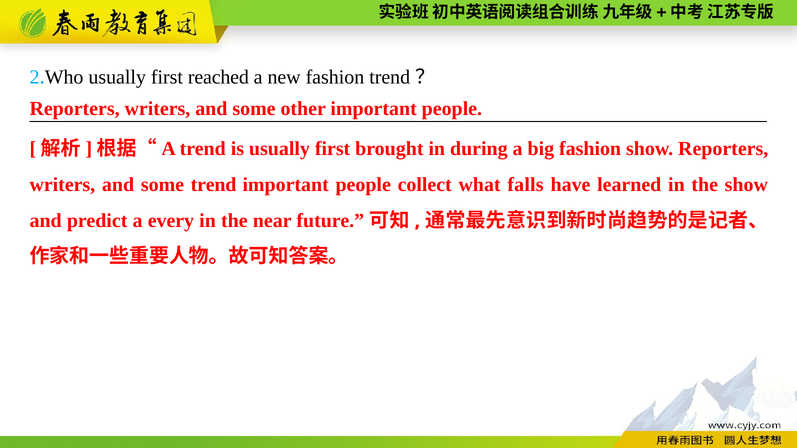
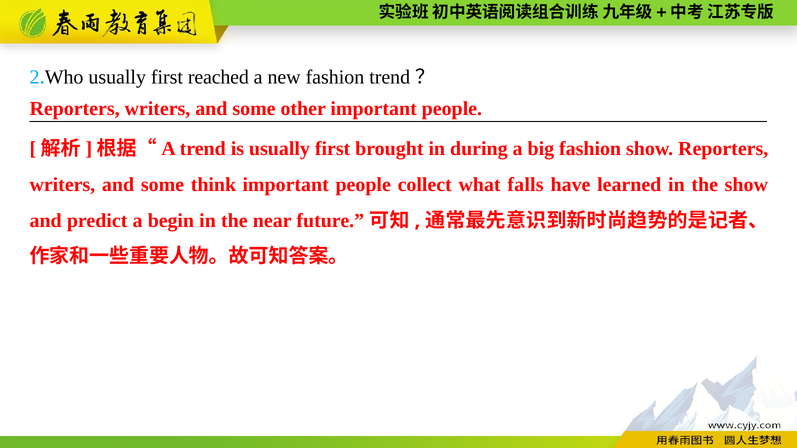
some trend: trend -> think
every: every -> begin
